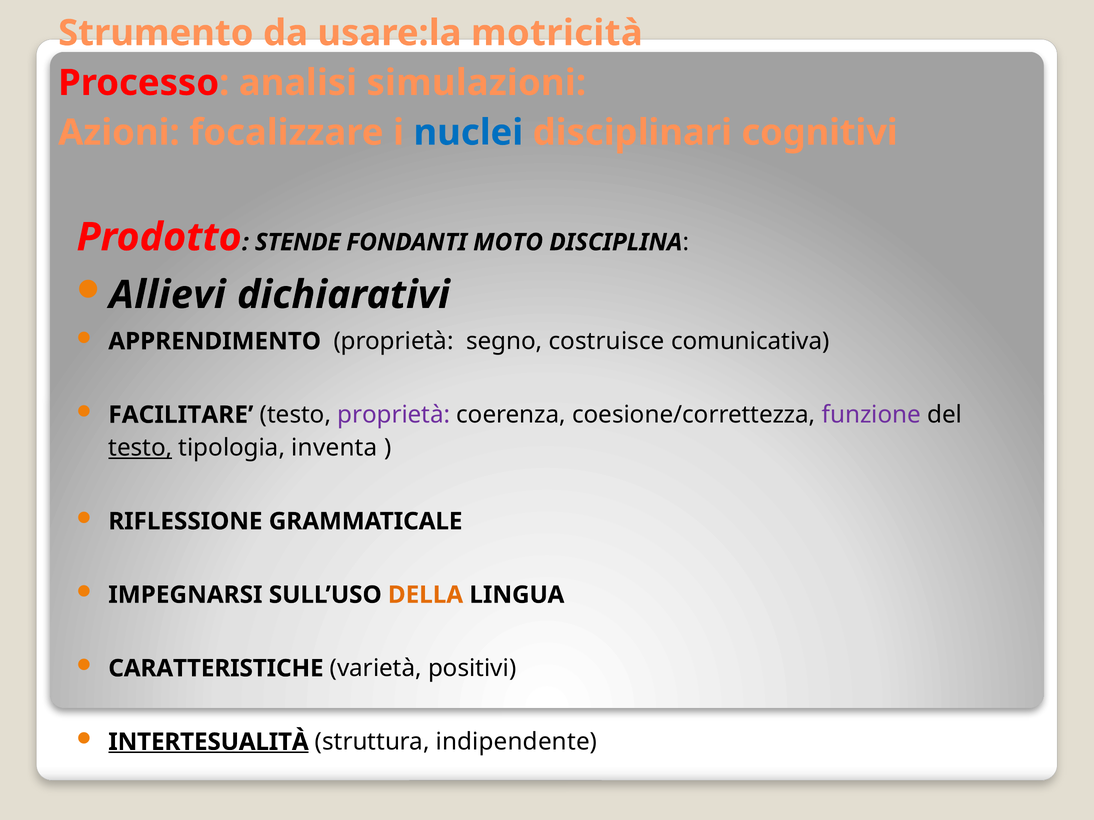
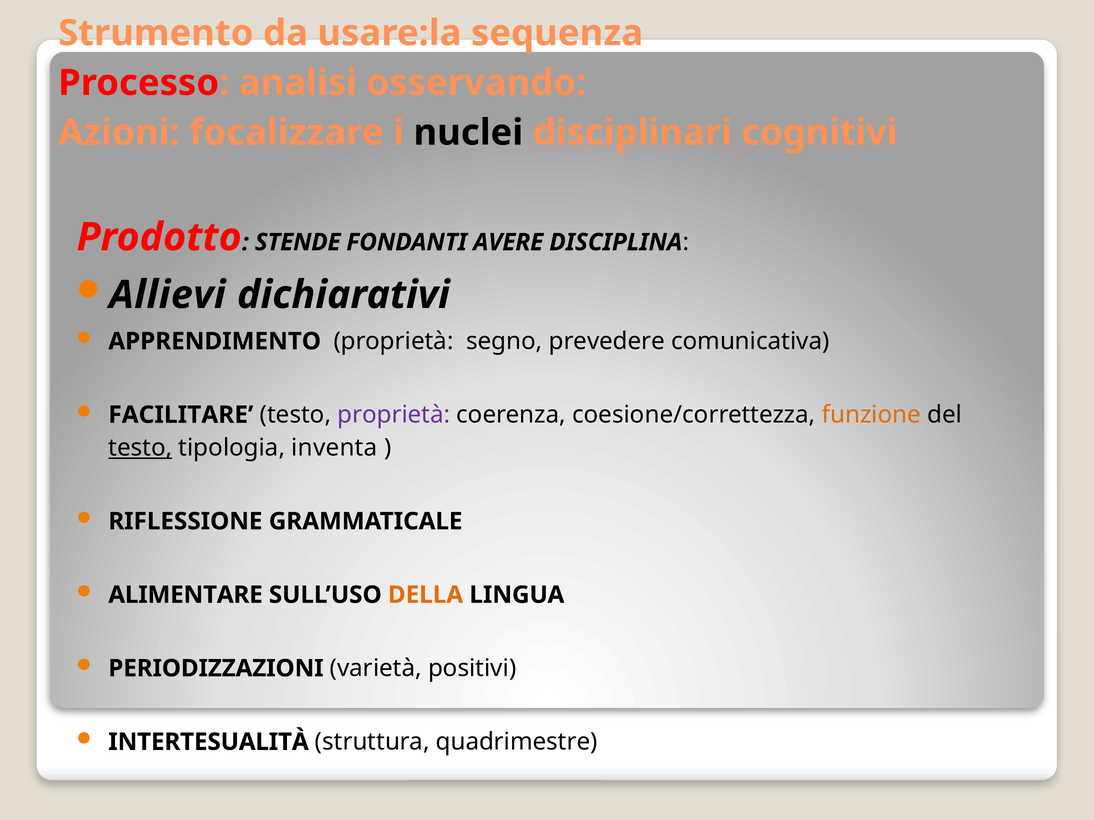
motricità: motricità -> sequenza
simulazioni: simulazioni -> osservando
nuclei colour: blue -> black
MOTO: MOTO -> AVERE
costruisce: costruisce -> prevedere
funzione colour: purple -> orange
IMPEGNARSI: IMPEGNARSI -> ALIMENTARE
CARATTERISTICHE: CARATTERISTICHE -> PERIODIZZAZIONI
INTERTESUALITÀ underline: present -> none
indipendente: indipendente -> quadrimestre
